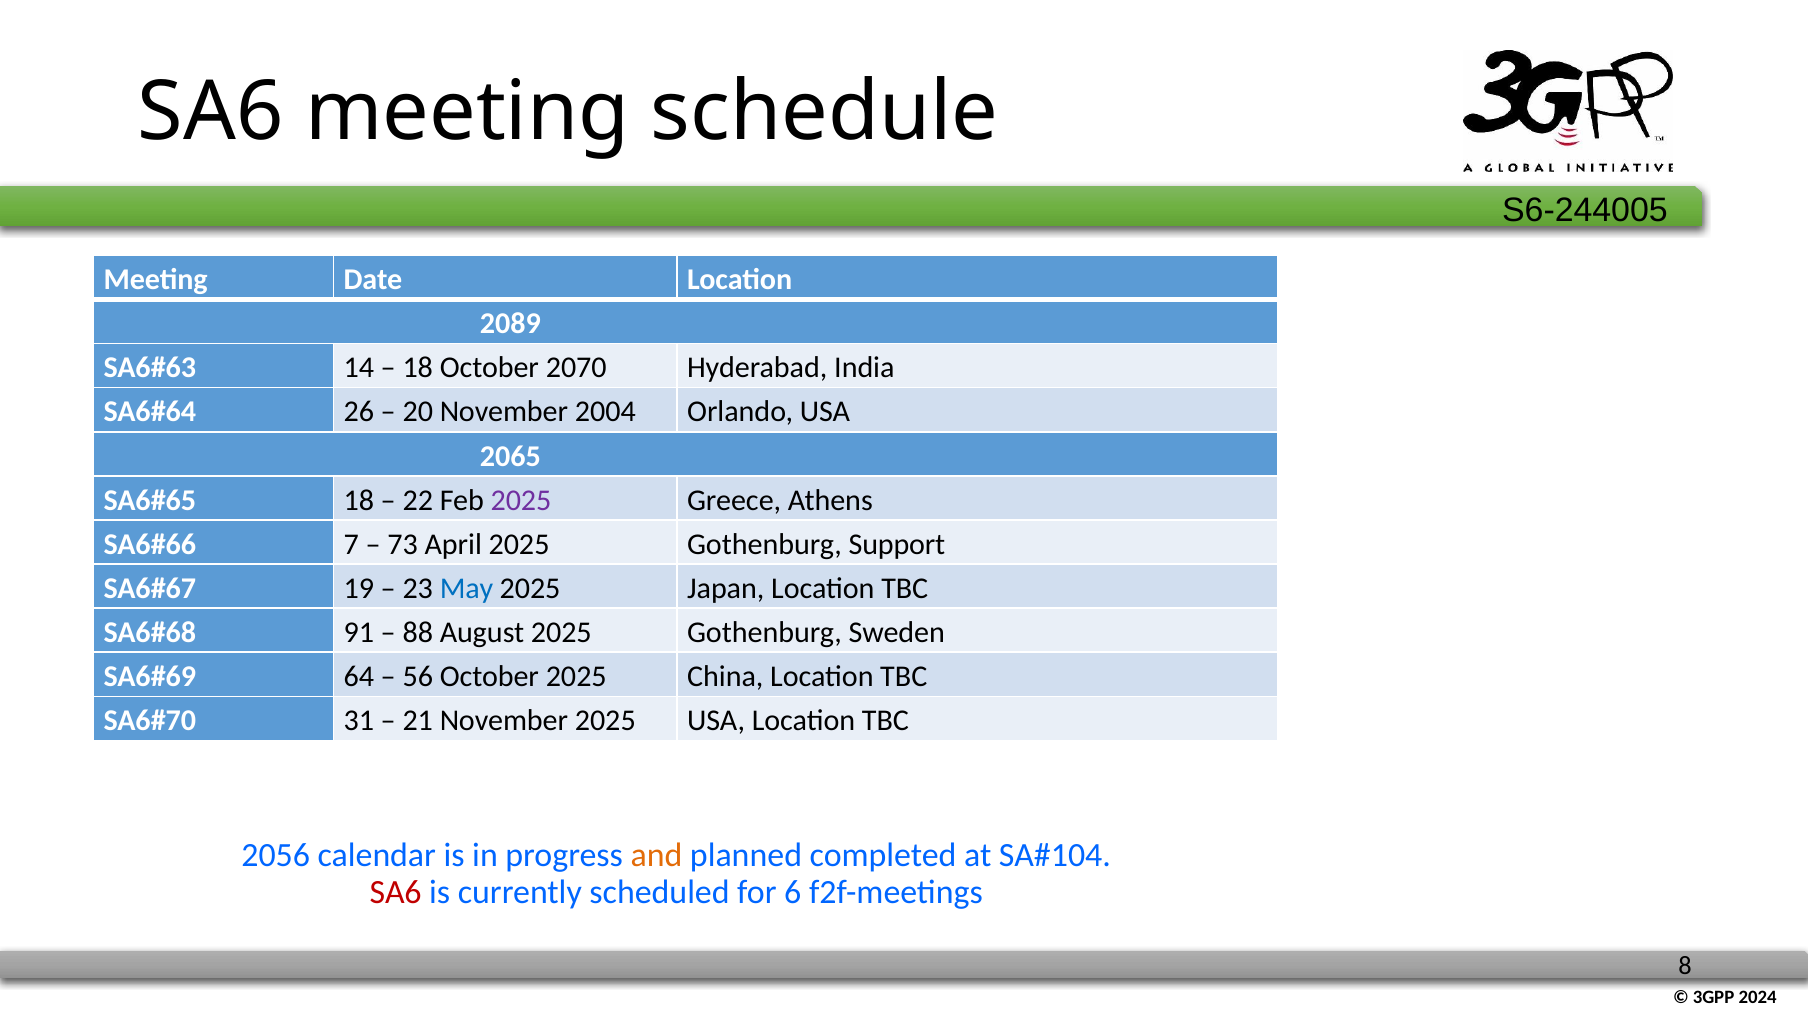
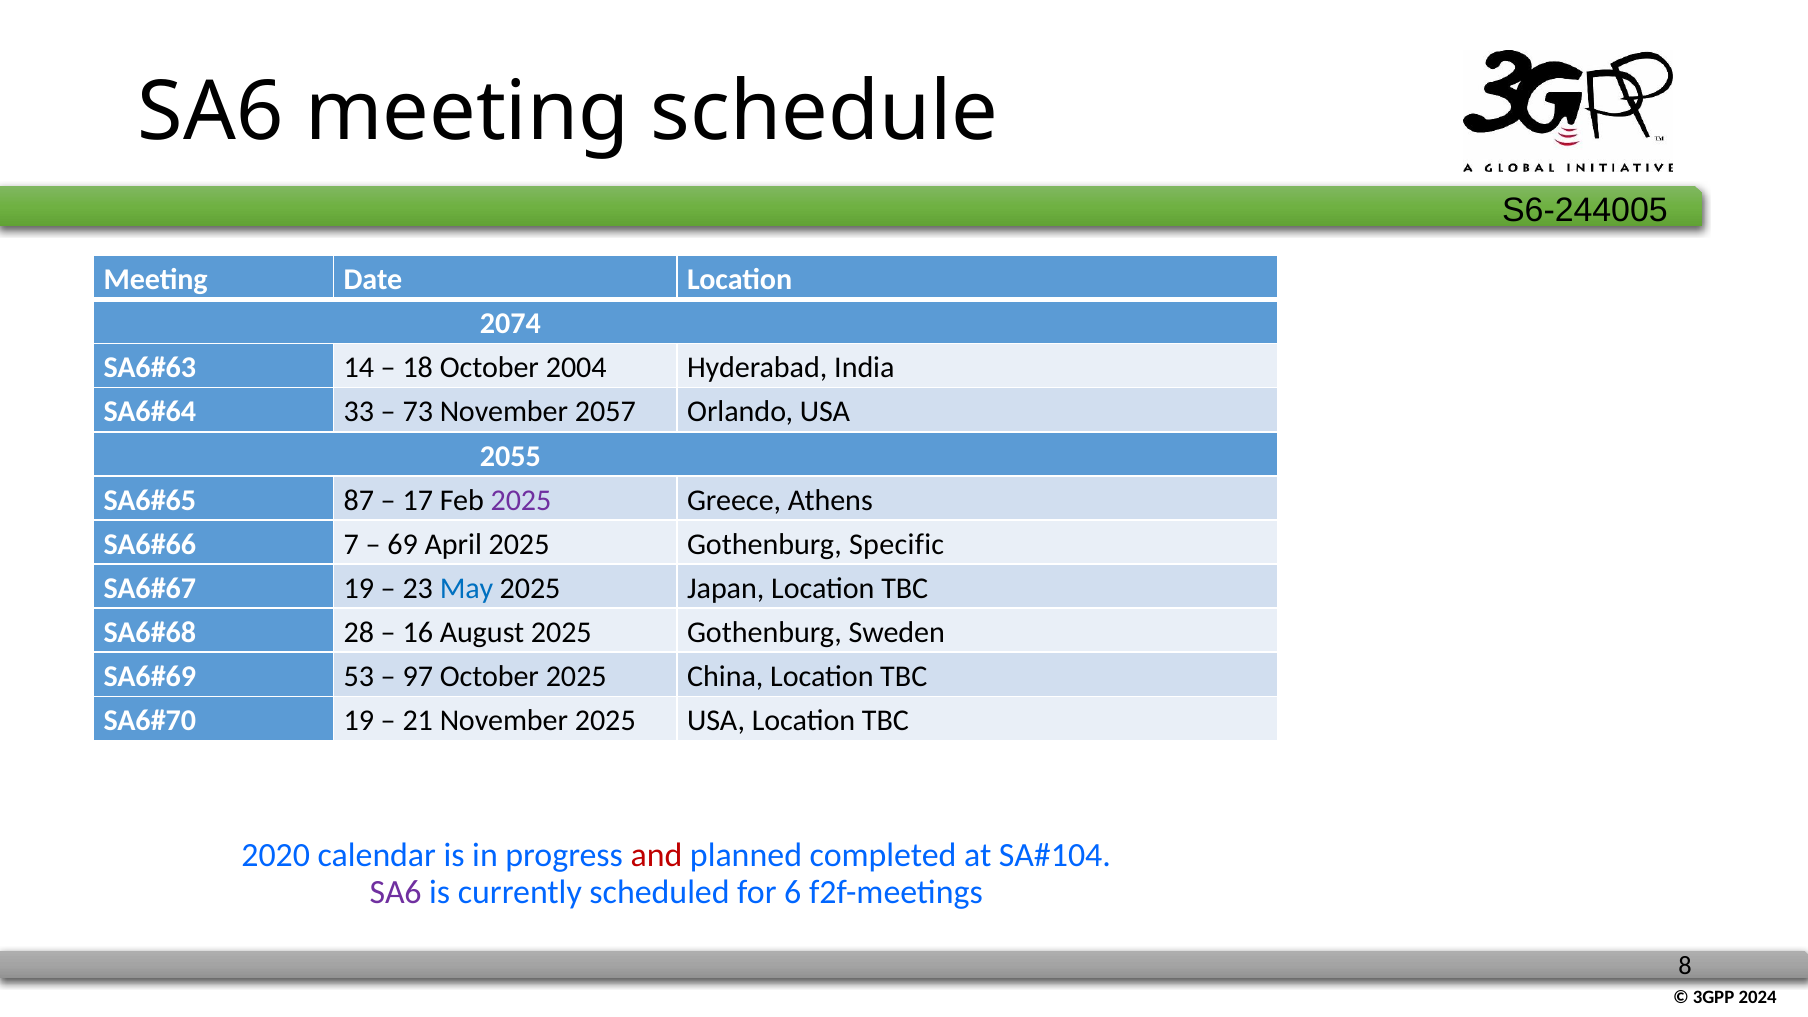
2089: 2089 -> 2074
2070: 2070 -> 2004
26: 26 -> 33
20: 20 -> 73
2004: 2004 -> 2057
2065: 2065 -> 2055
18 at (359, 500): 18 -> 87
22: 22 -> 17
73: 73 -> 69
Support: Support -> Specific
91: 91 -> 28
88: 88 -> 16
64: 64 -> 53
56: 56 -> 97
31 at (359, 721): 31 -> 19
2056: 2056 -> 2020
and colour: orange -> red
SA6 at (396, 892) colour: red -> purple
